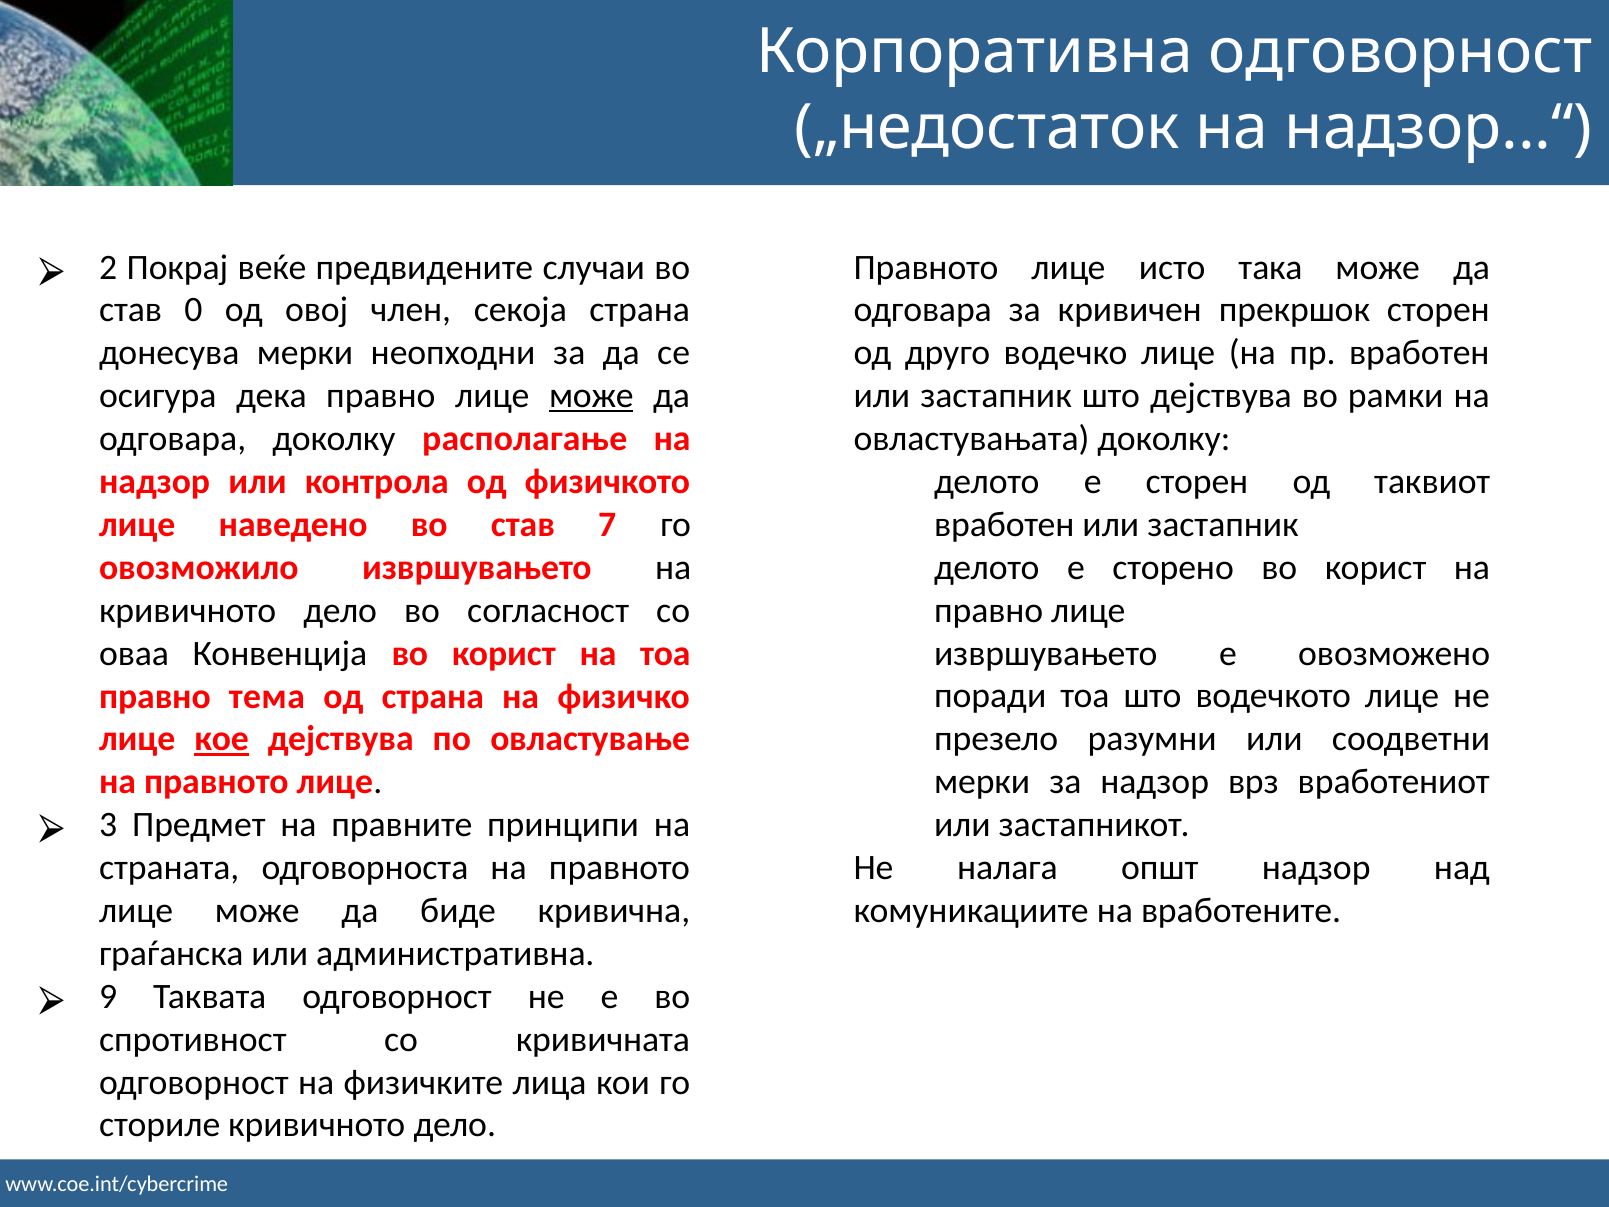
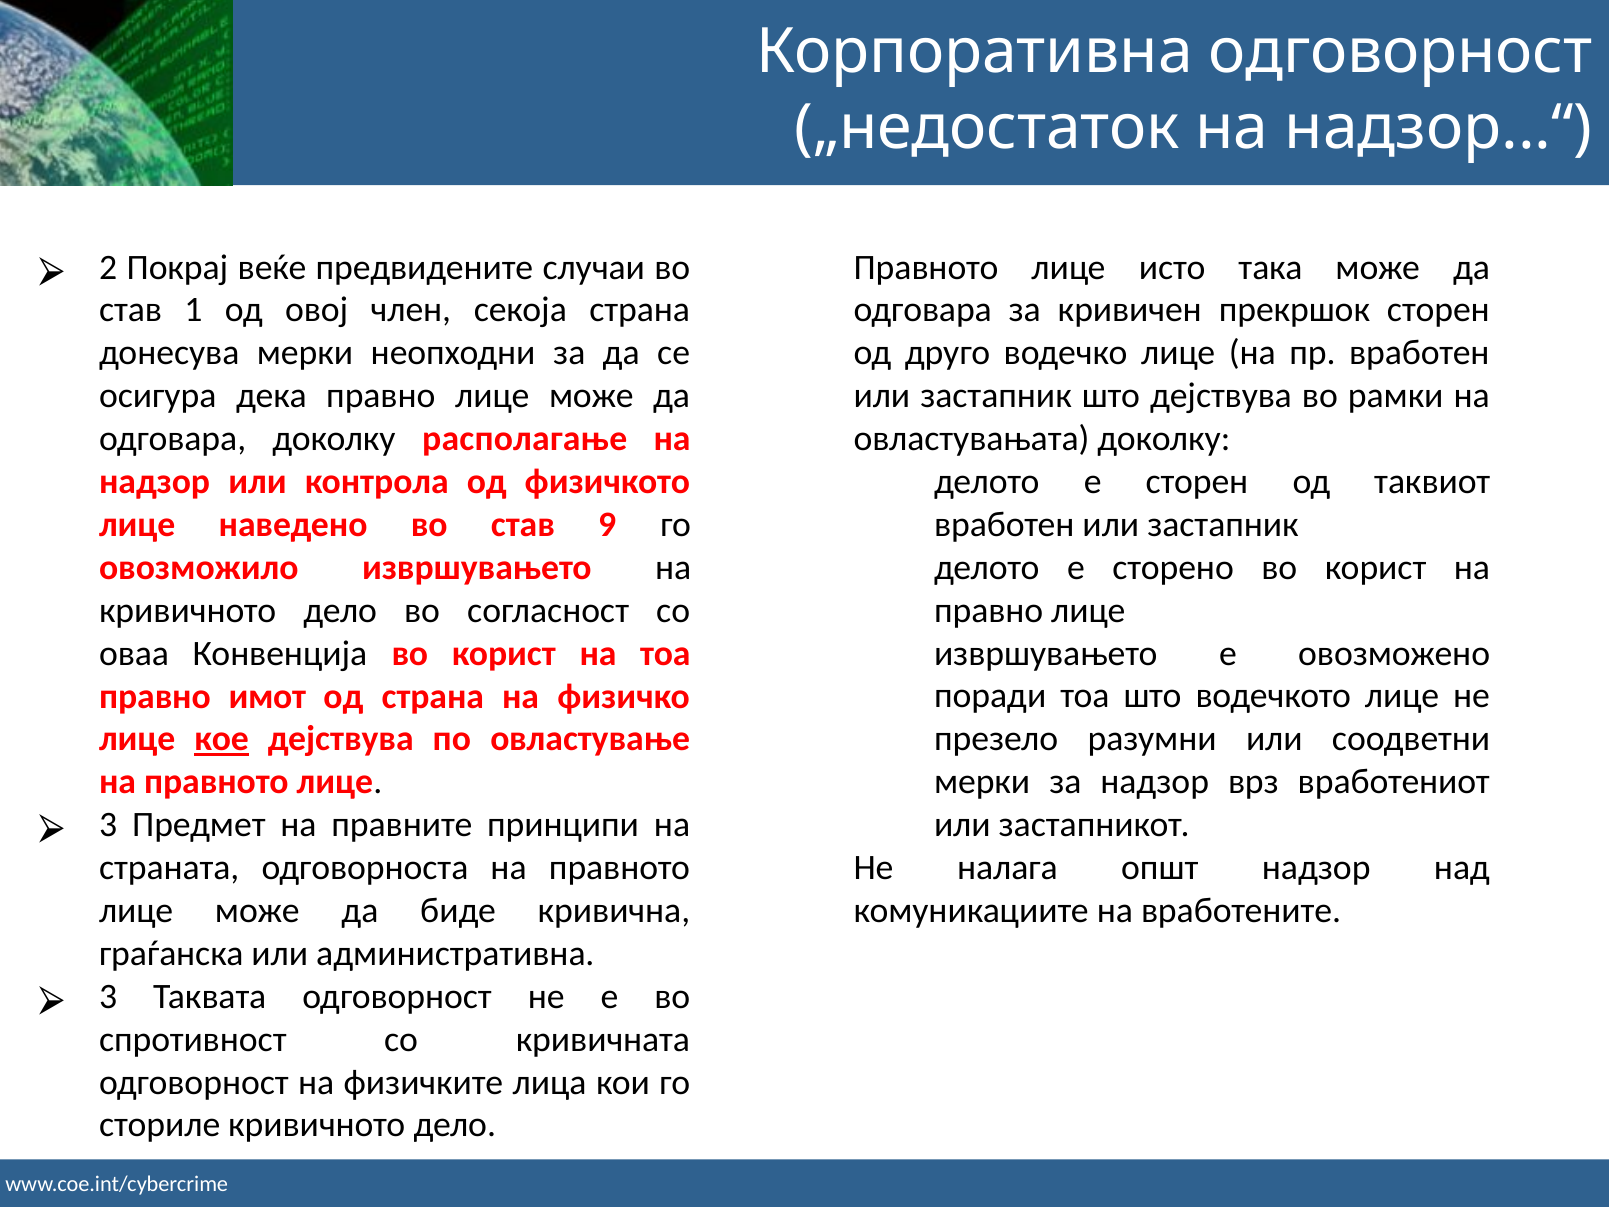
0: 0 -> 1
може at (591, 396) underline: present -> none
7: 7 -> 9
тема: тема -> имот
9 at (108, 996): 9 -> 3
